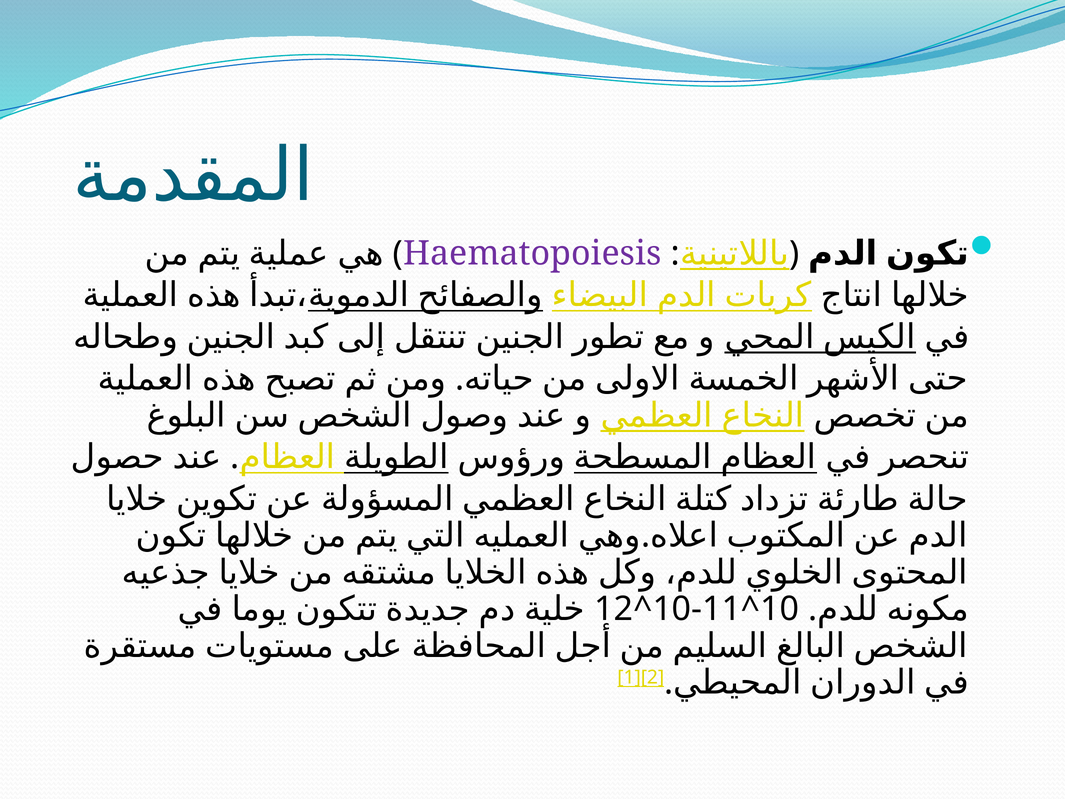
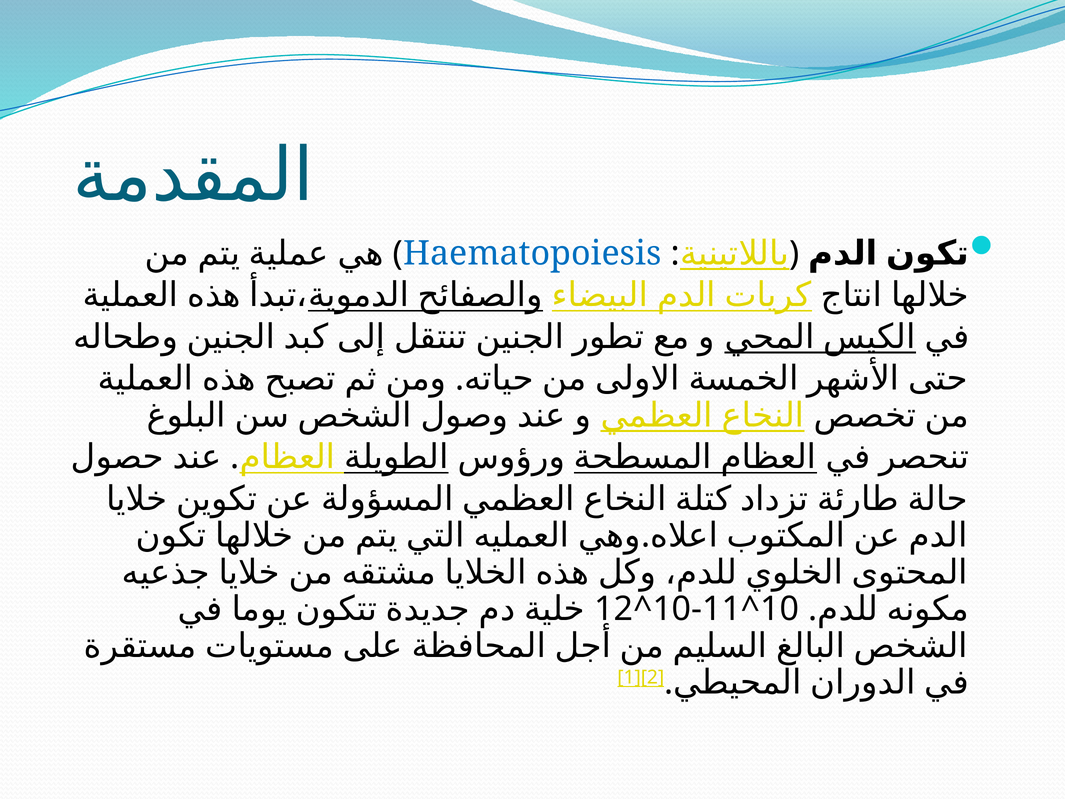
Haematopoiesis colour: purple -> blue
